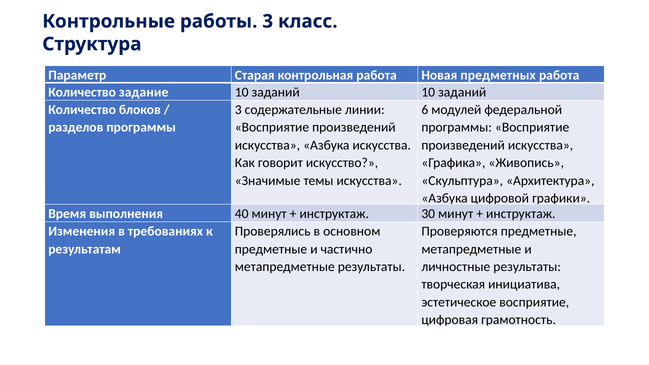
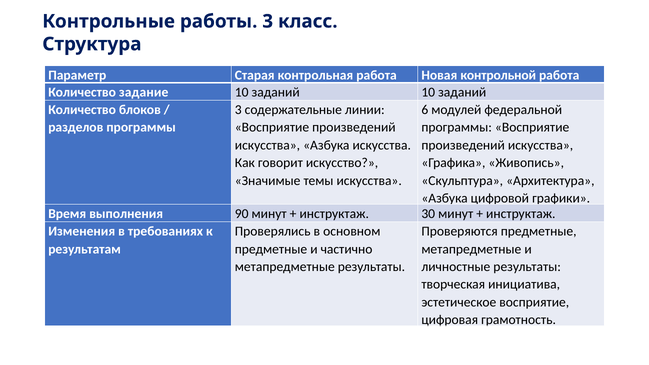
предметных: предметных -> контрольной
40: 40 -> 90
